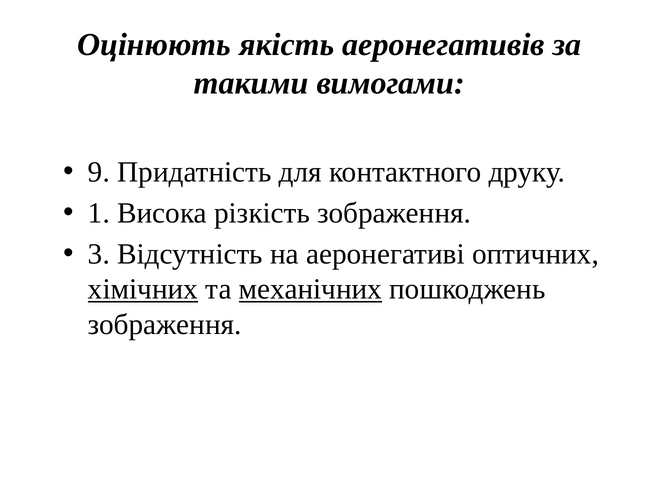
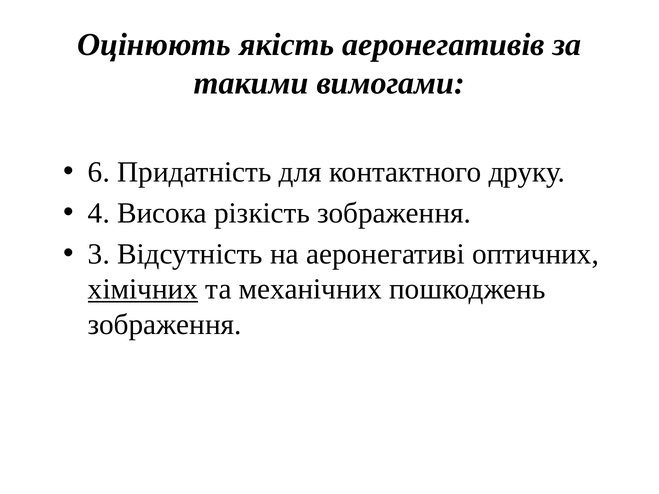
9: 9 -> 6
1: 1 -> 4
механічних underline: present -> none
